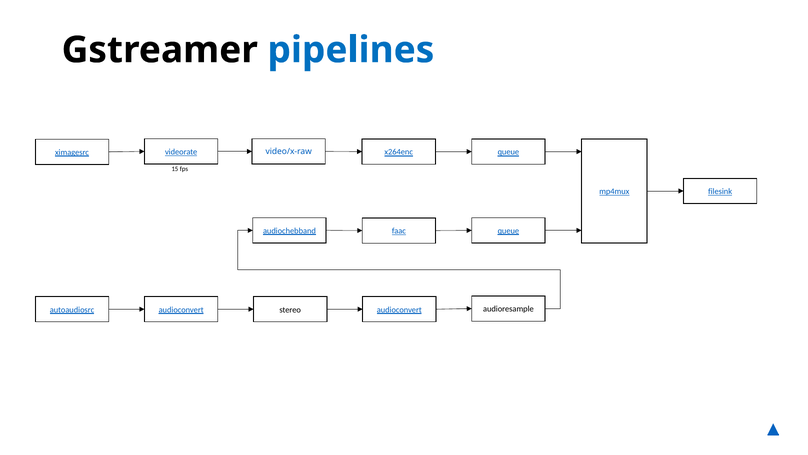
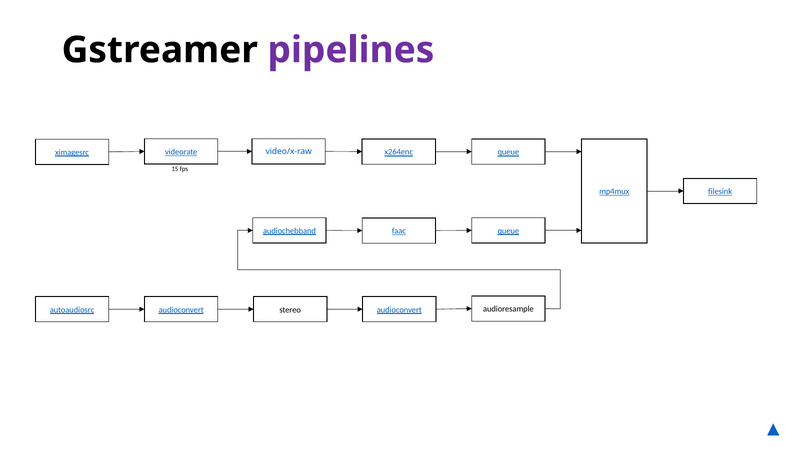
pipelines colour: blue -> purple
